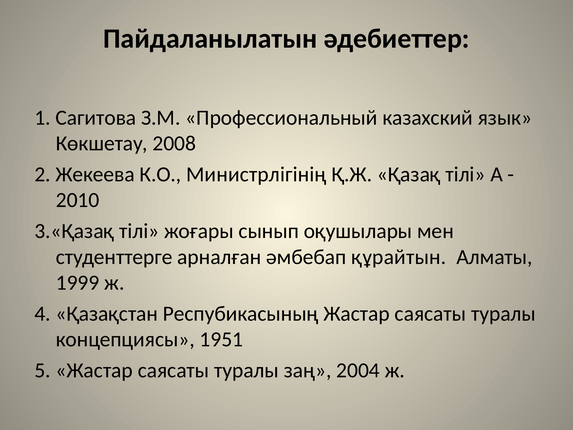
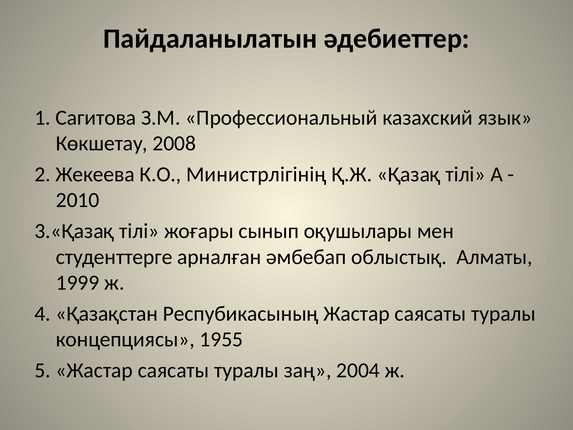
құрайтын: құрайтын -> облыстық
1951: 1951 -> 1955
